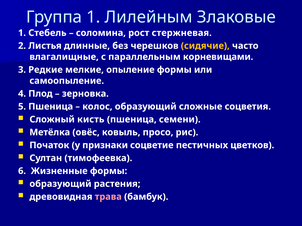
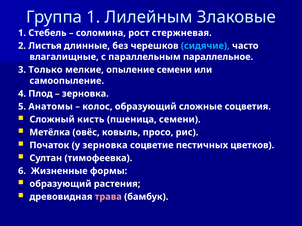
сидячие colour: yellow -> light blue
корневищами: корневищами -> параллельное
Редкие: Редкие -> Только
опыление формы: формы -> семени
5 Пшеница: Пшеница -> Анатомы
у признаки: признаки -> зерновка
